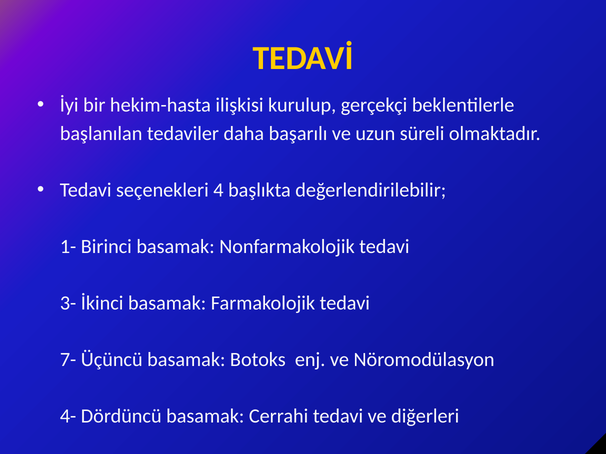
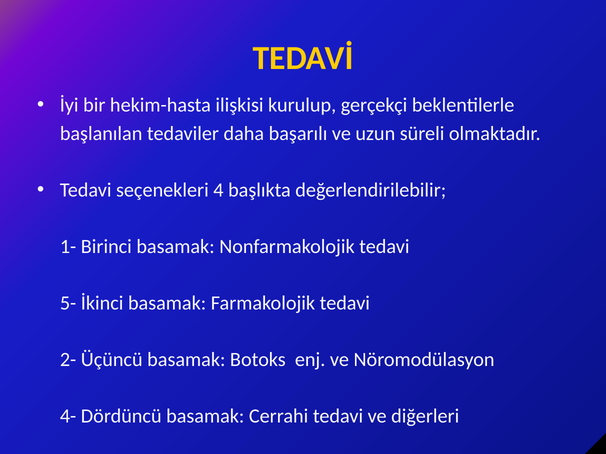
3-: 3- -> 5-
7-: 7- -> 2-
